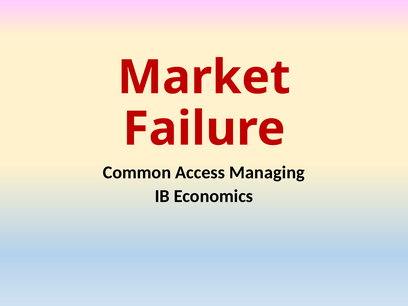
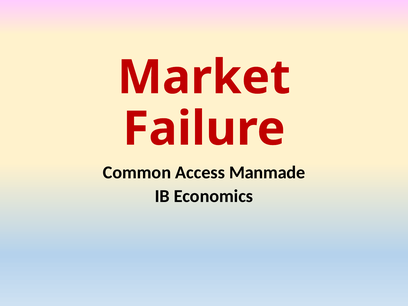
Managing: Managing -> Manmade
